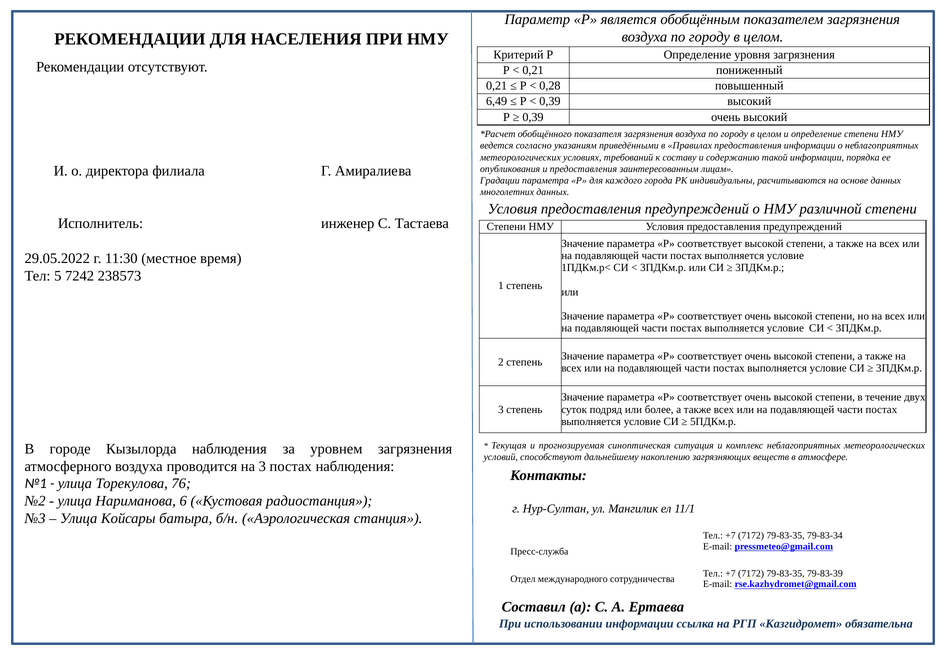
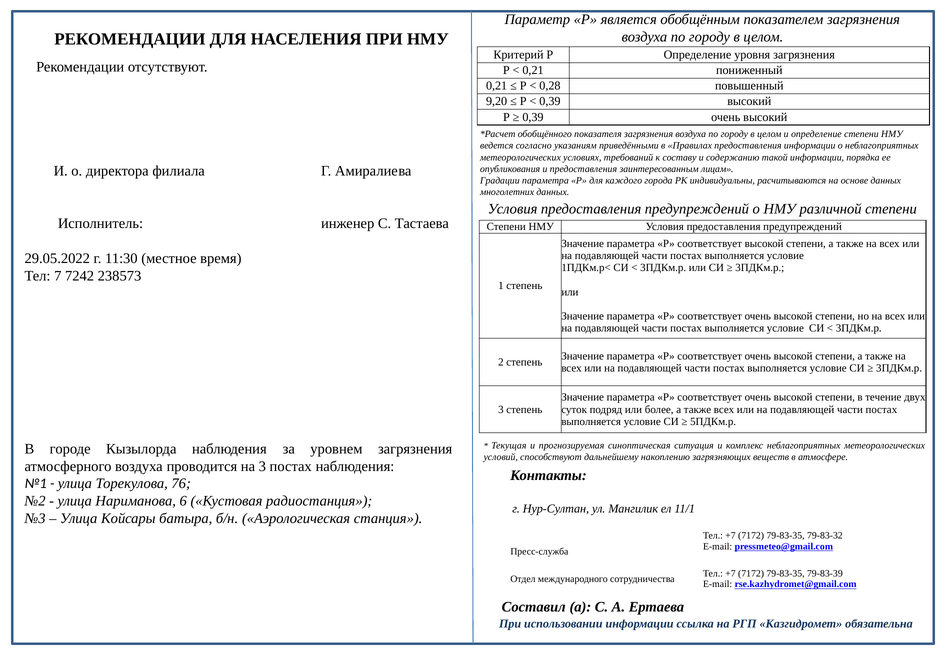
6,49: 6,49 -> 9,20
5: 5 -> 7
79-83-34: 79-83-34 -> 79-83-32
